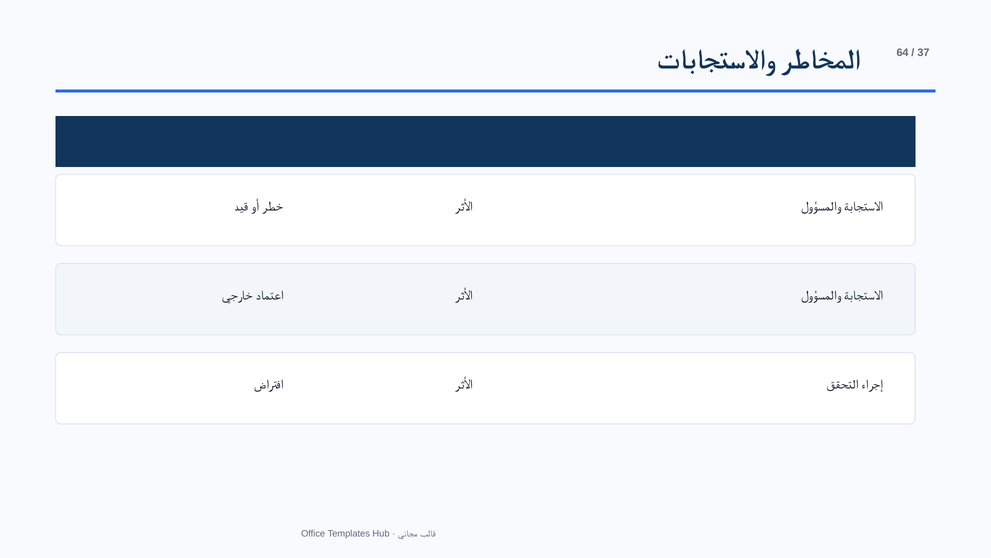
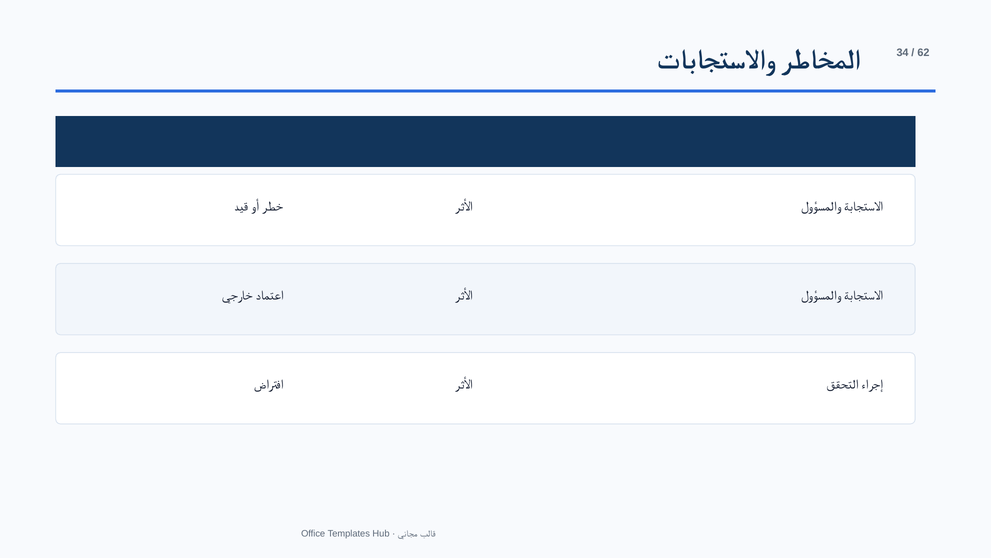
64: 64 -> 34
37: 37 -> 62
